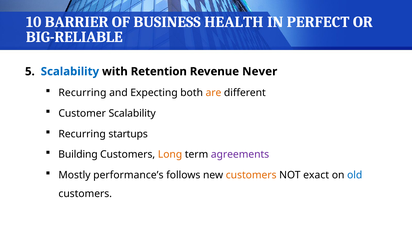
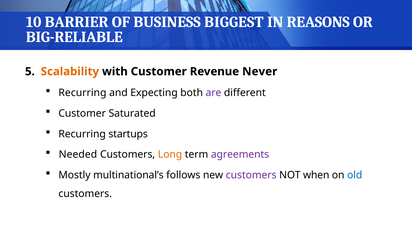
HEALTH: HEALTH -> BIGGEST
PERFECT: PERFECT -> REASONS
Scalability at (70, 71) colour: blue -> orange
with Retention: Retention -> Customer
are colour: orange -> purple
Customer Scalability: Scalability -> Saturated
Building: Building -> Needed
performance’s: performance’s -> multinational’s
customers at (251, 175) colour: orange -> purple
exact: exact -> when
